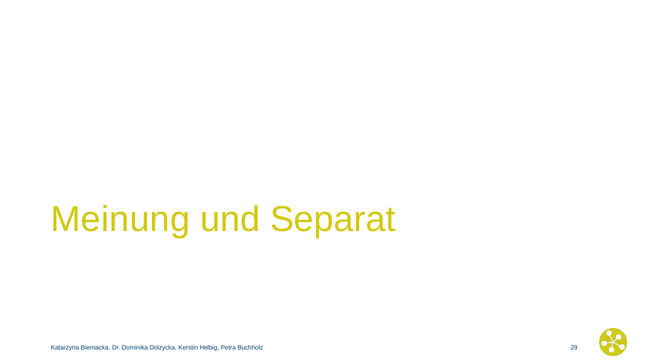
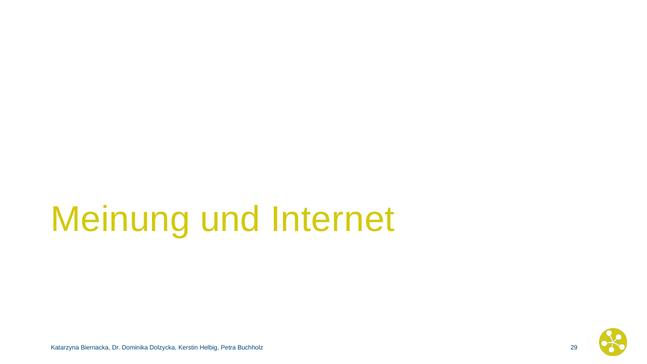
Separat: Separat -> Internet
